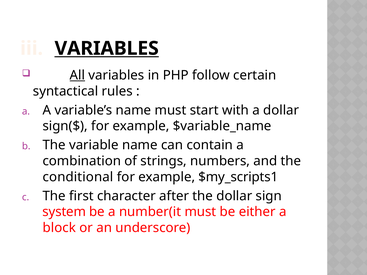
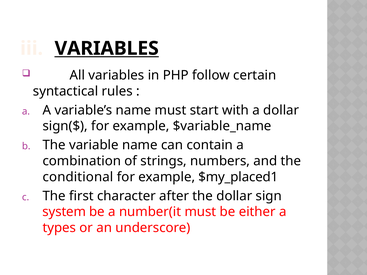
All underline: present -> none
$my_scripts1: $my_scripts1 -> $my_placed1
block: block -> types
